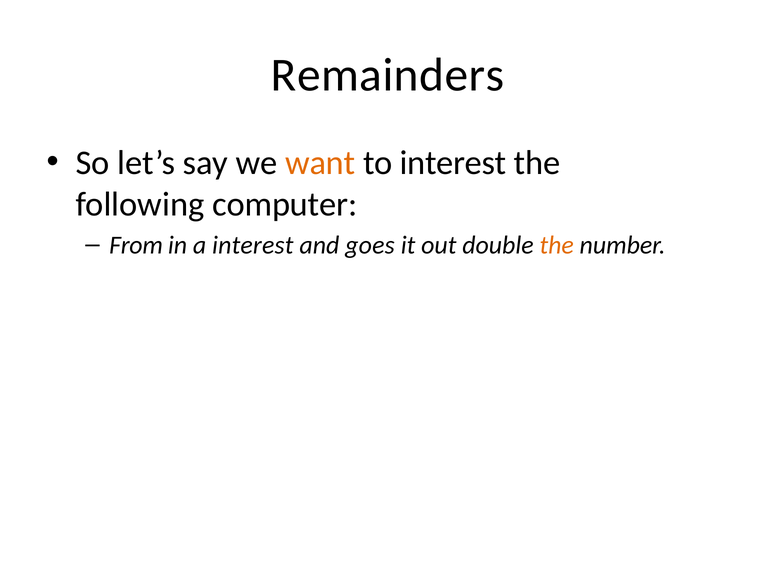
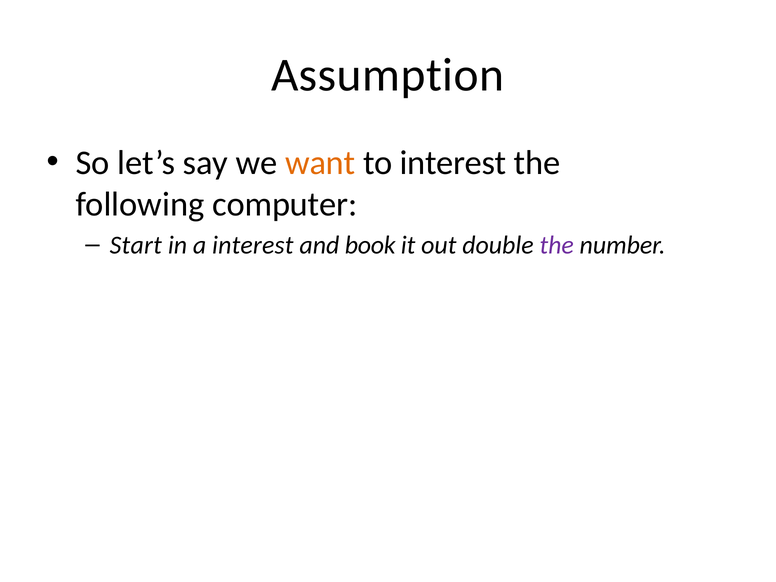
Remainders: Remainders -> Assumption
From: From -> Start
goes: goes -> book
the at (557, 245) colour: orange -> purple
